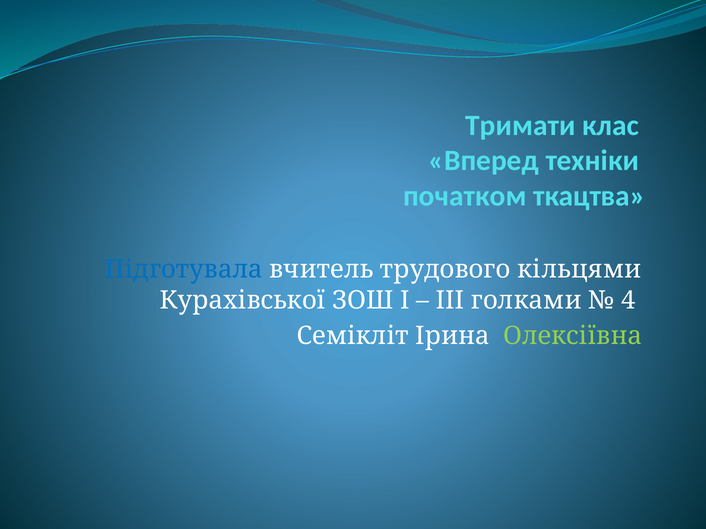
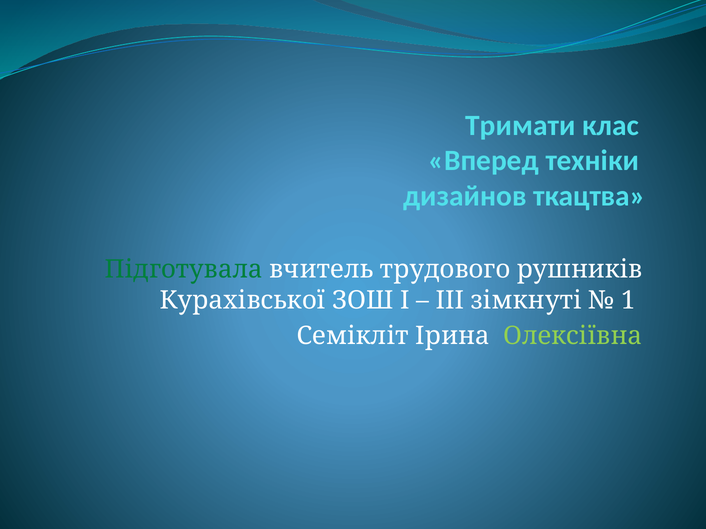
початком: початком -> дизайнов
Підготувала colour: blue -> green
кільцями: кільцями -> рушників
голками: голками -> зімкнуті
4: 4 -> 1
